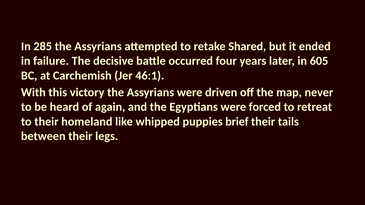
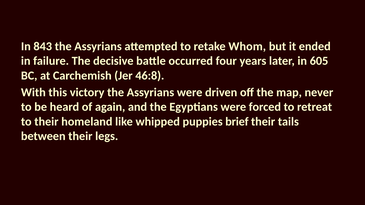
285: 285 -> 843
Shared: Shared -> Whom
46:1: 46:1 -> 46:8
